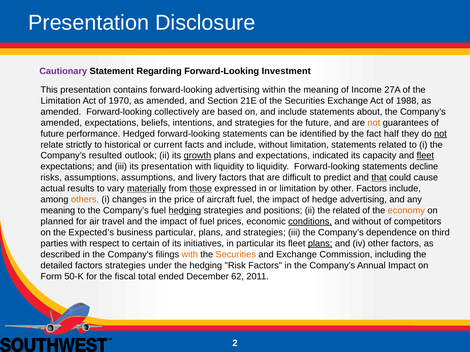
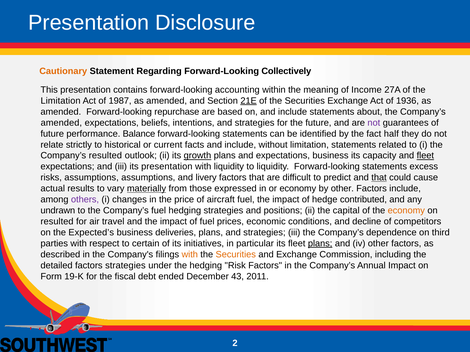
Cautionary colour: purple -> orange
Investment: Investment -> Collectively
forward-looking advertising: advertising -> accounting
1970: 1970 -> 1987
21E underline: none -> present
1988: 1988 -> 1936
collectively: collectively -> repurchase
not at (374, 123) colour: orange -> purple
Hedged: Hedged -> Balance
not at (440, 134) underline: present -> none
expectations indicated: indicated -> business
decline: decline -> excess
those underline: present -> none
or limitation: limitation -> economy
others colour: orange -> purple
hedge advertising: advertising -> contributed
meaning at (58, 211): meaning -> undrawn
hedging at (185, 211) underline: present -> none
the related: related -> capital
planned at (57, 222): planned -> resulted
conditions underline: present -> none
and without: without -> decline
business particular: particular -> deliveries
50-K: 50-K -> 19-K
total: total -> debt
62: 62 -> 43
